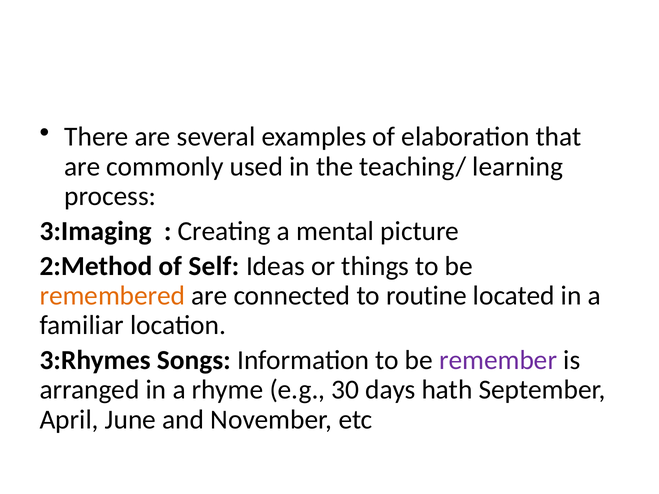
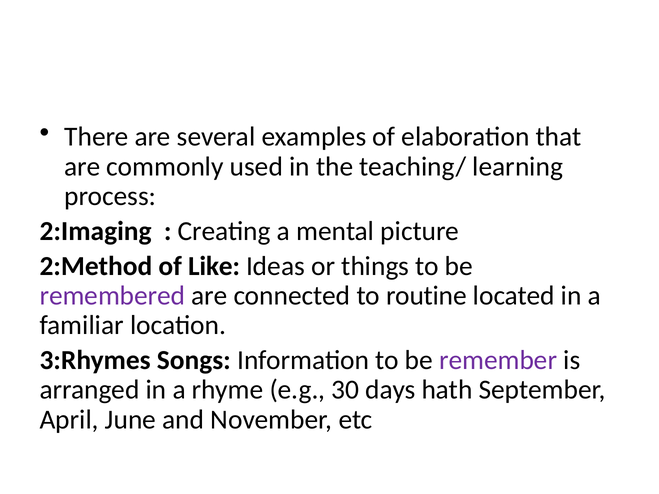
3:Imaging: 3:Imaging -> 2:Imaging
Self: Self -> Like
remembered colour: orange -> purple
